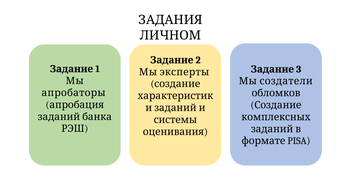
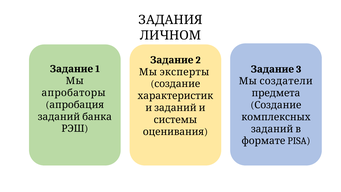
обломков: обломков -> предмета
